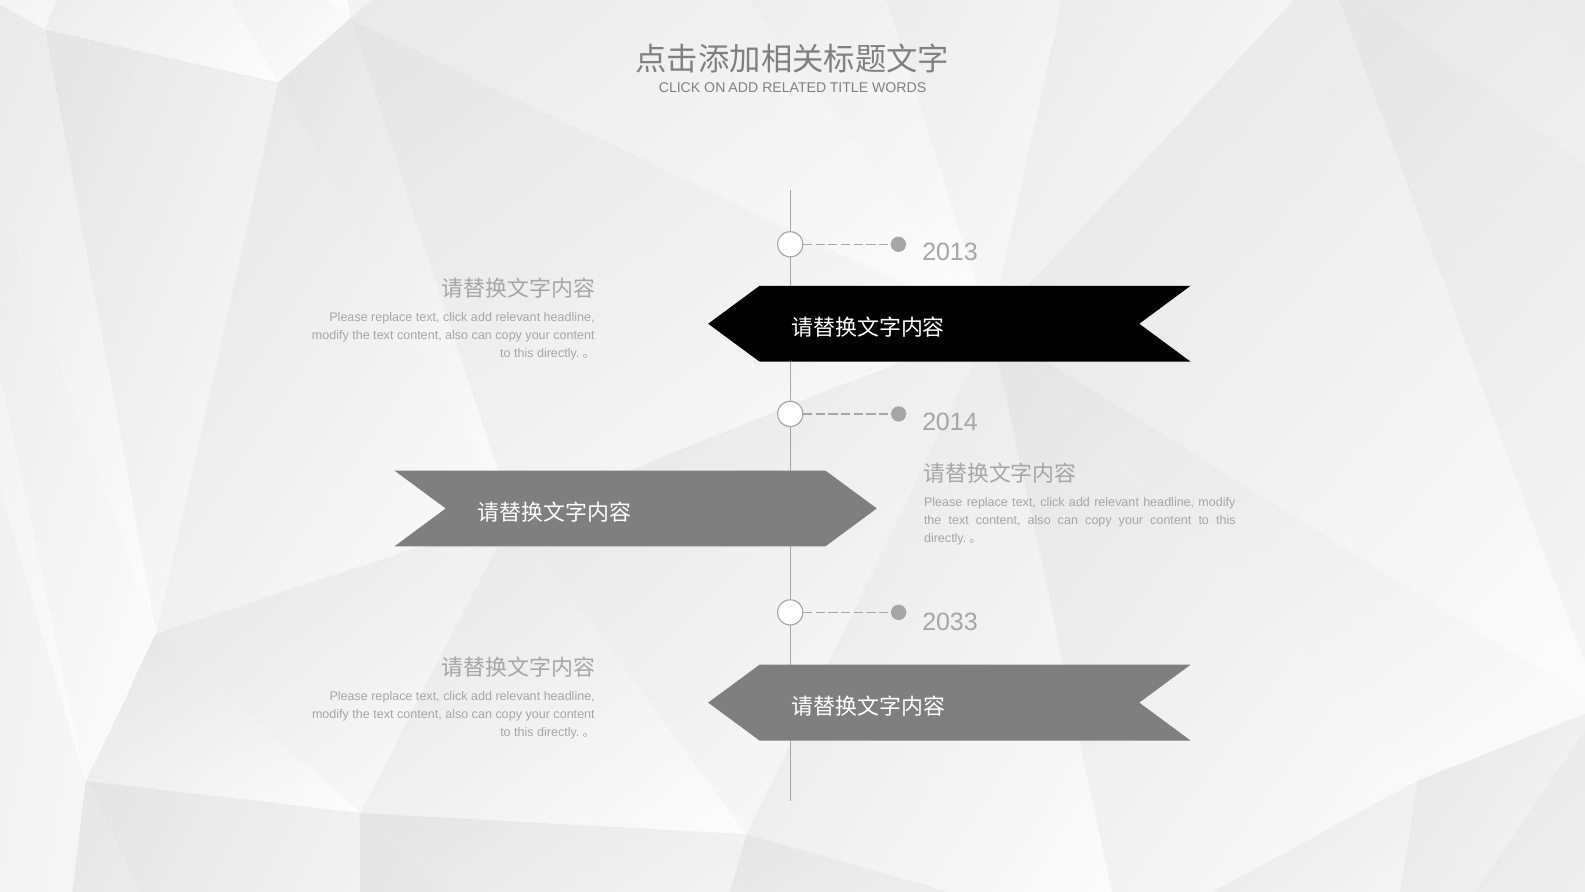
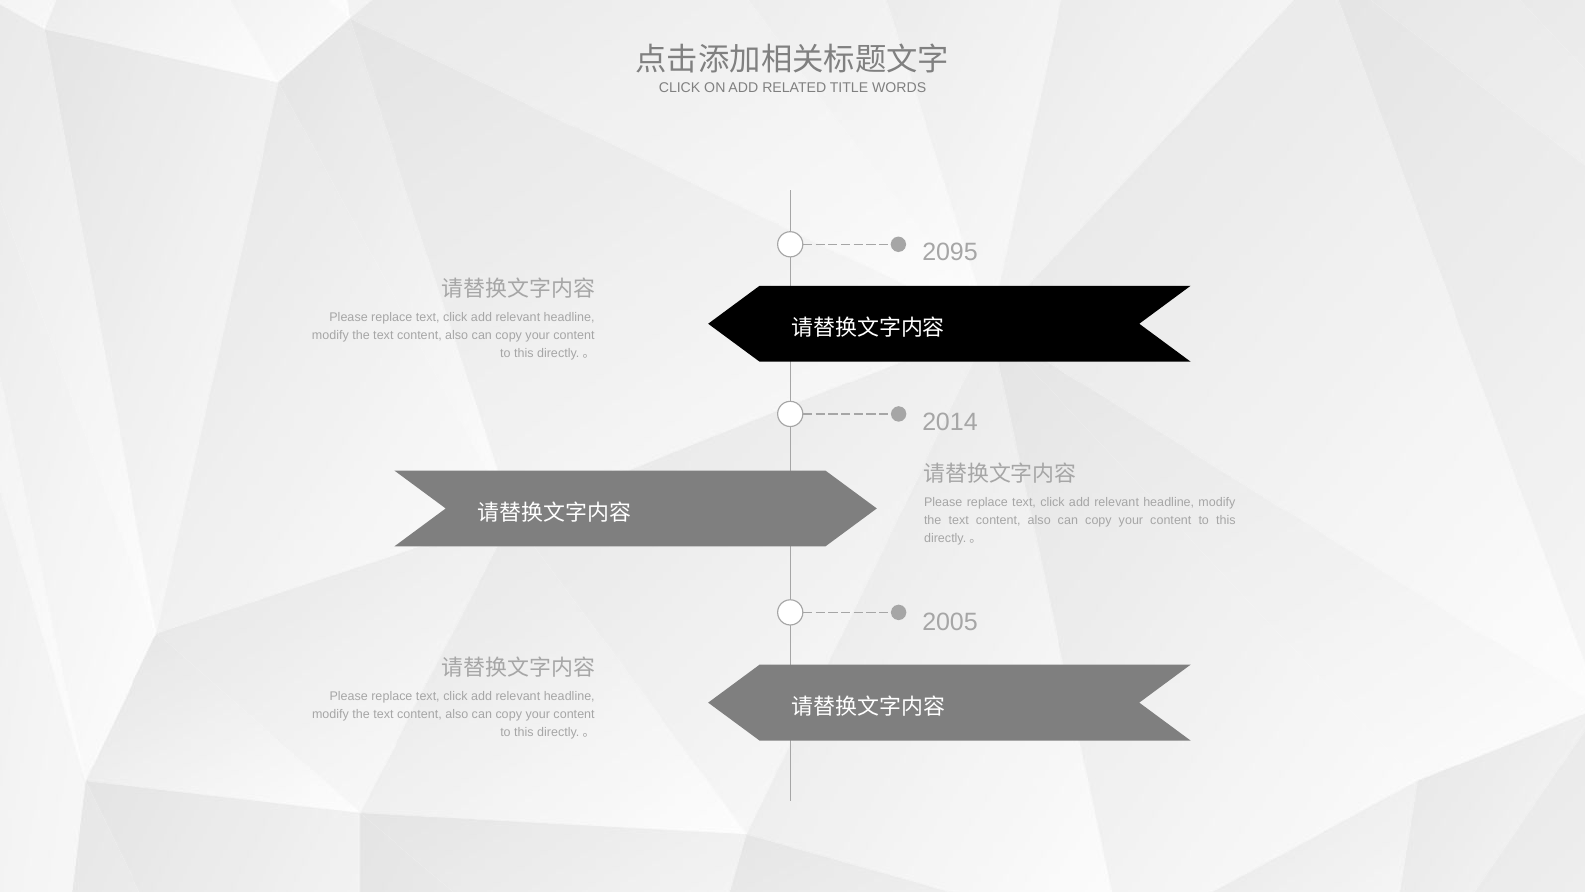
2013: 2013 -> 2095
2033: 2033 -> 2005
